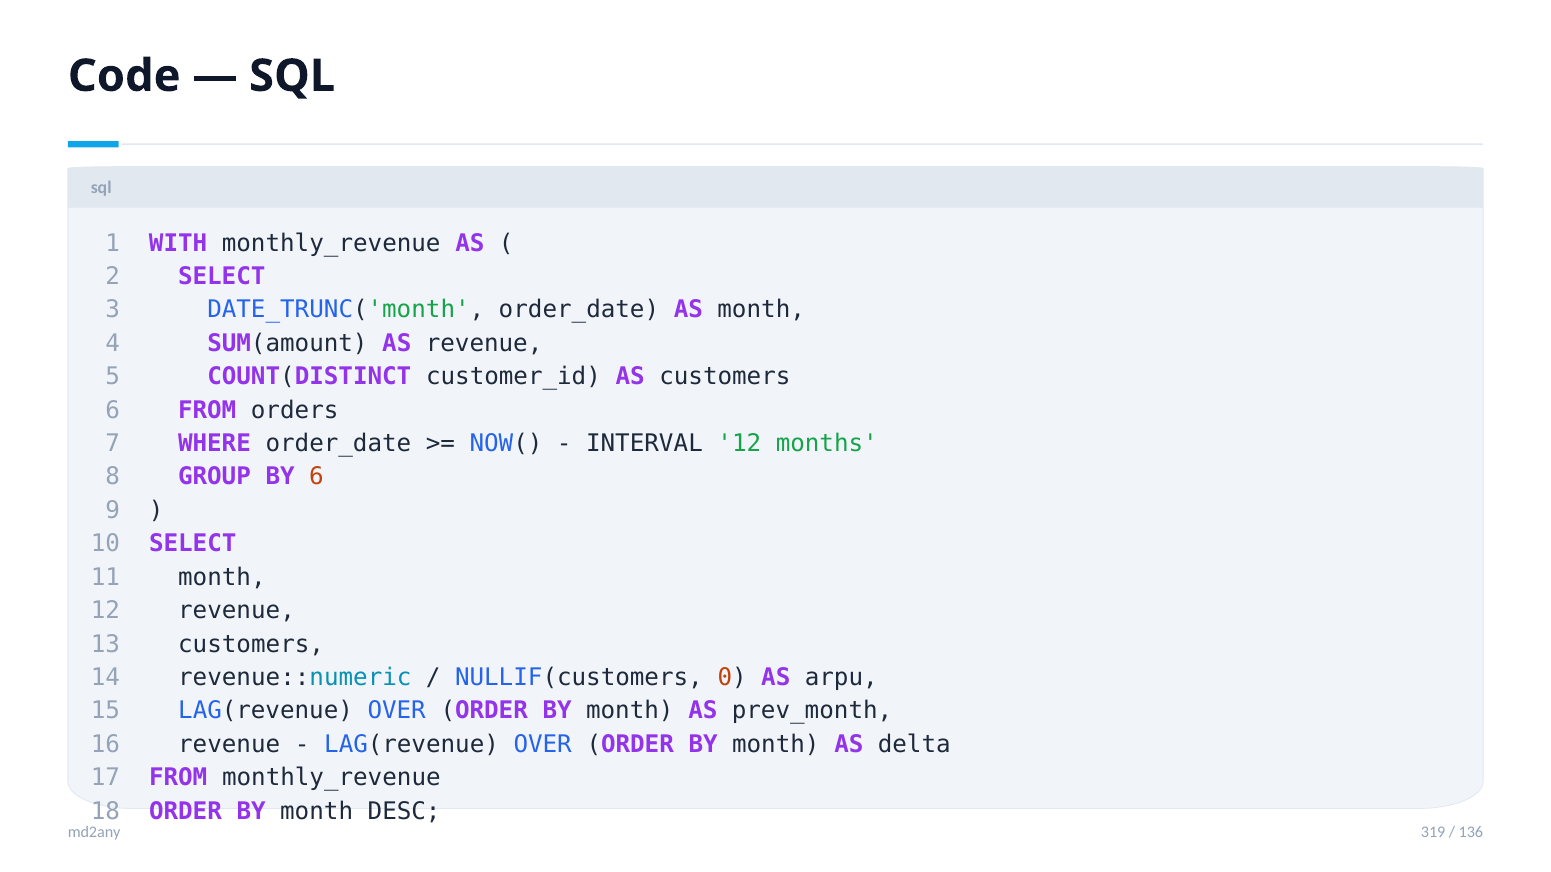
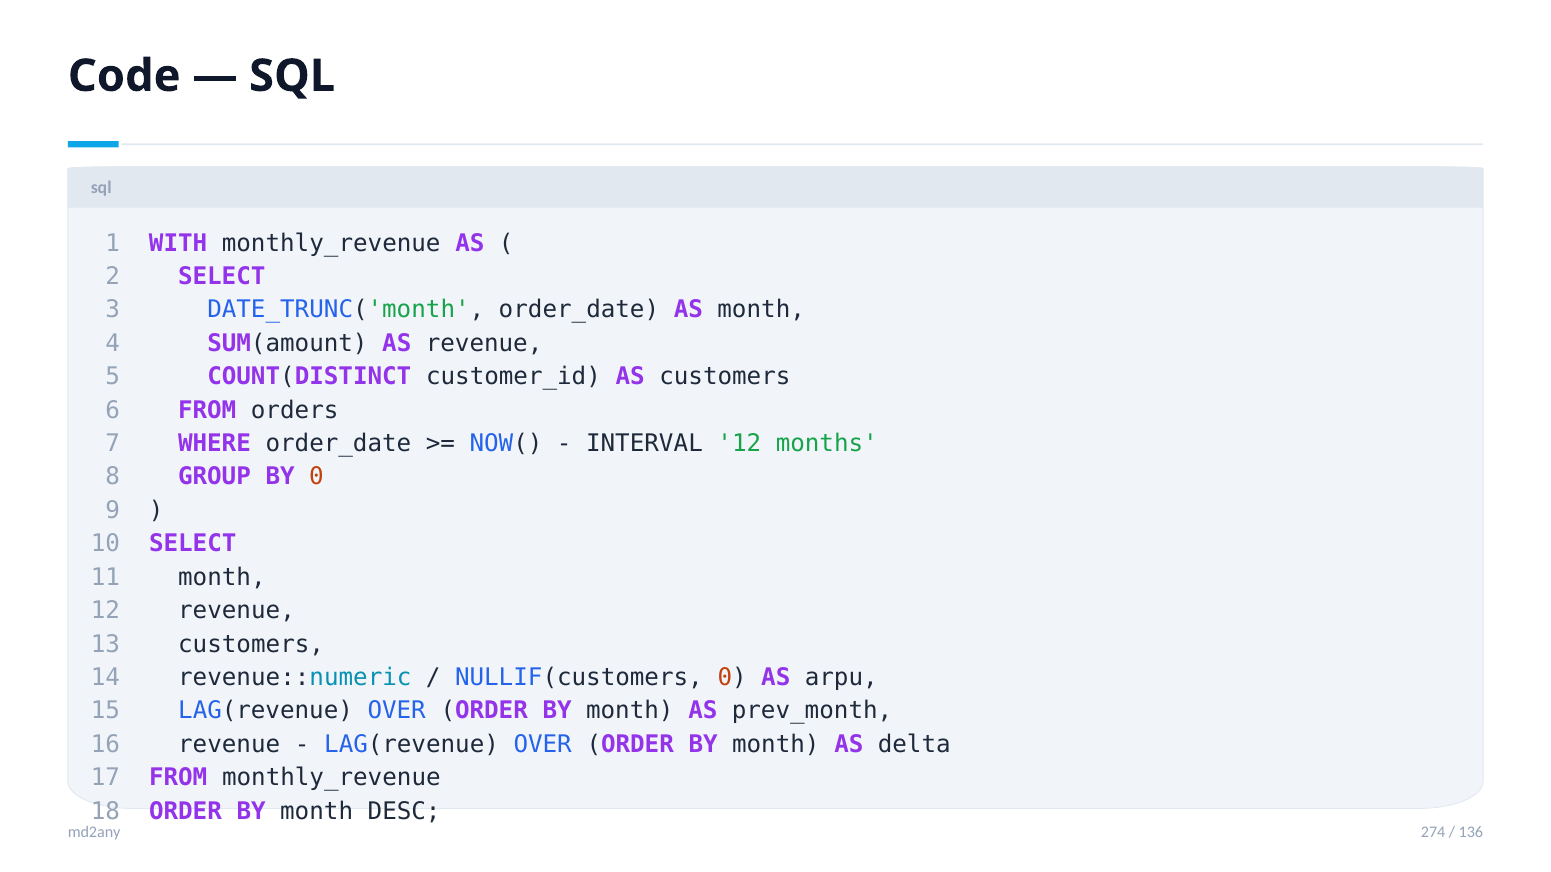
BY 6: 6 -> 0
319: 319 -> 274
